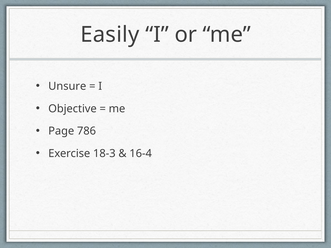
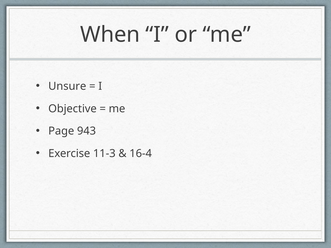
Easily: Easily -> When
786: 786 -> 943
18-3: 18-3 -> 11-3
